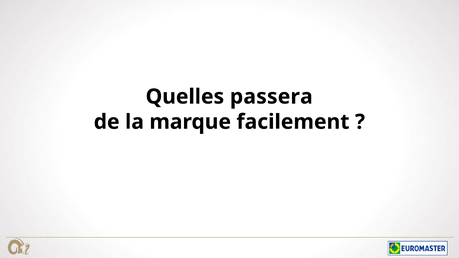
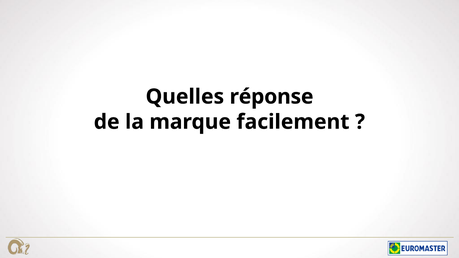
passera: passera -> réponse
